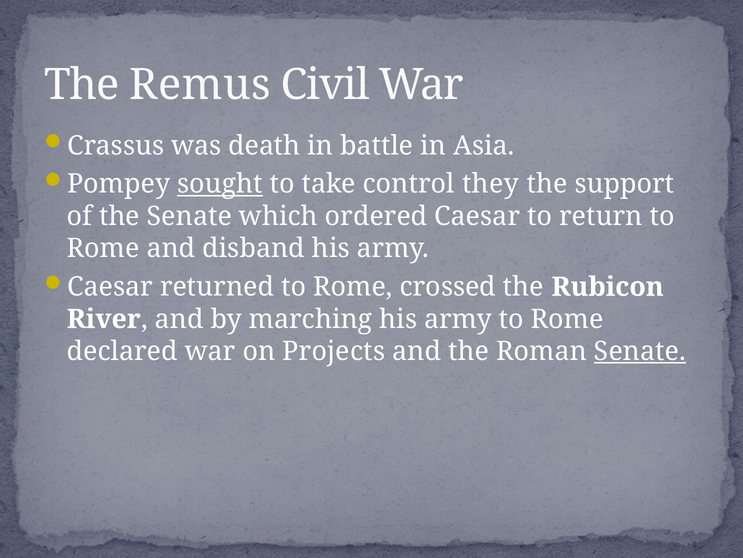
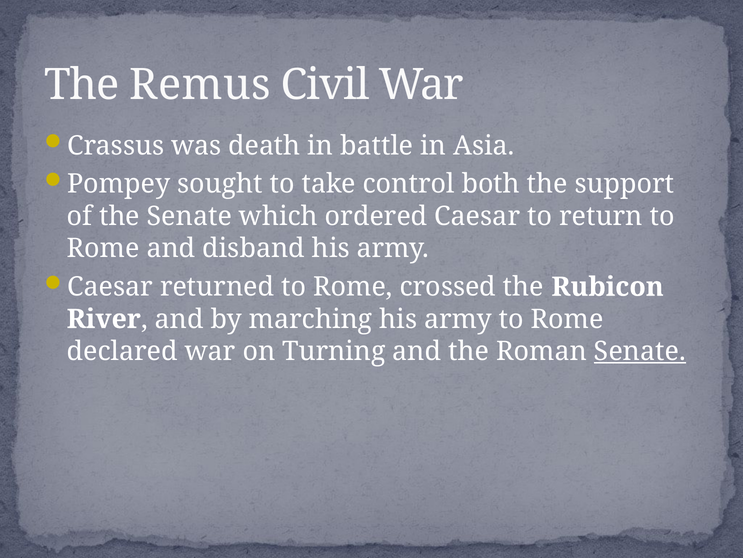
sought underline: present -> none
they: they -> both
Projects: Projects -> Turning
